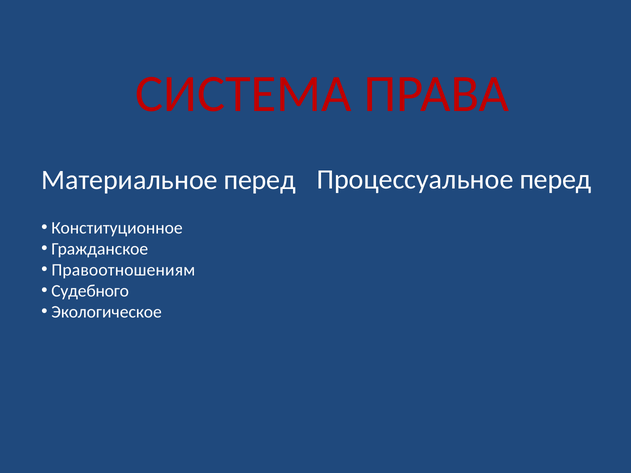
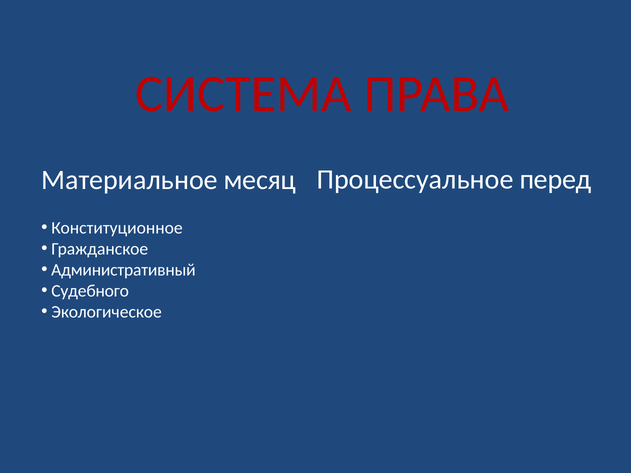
Материальное перед: перед -> месяц
Правоотношениям: Правоотношениям -> Административный
